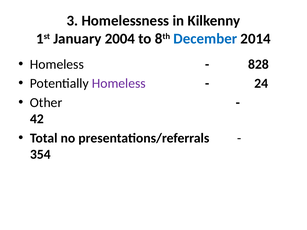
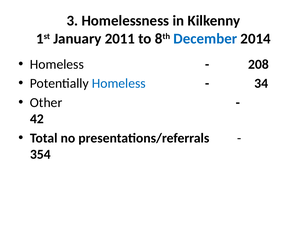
2004: 2004 -> 2011
828: 828 -> 208
Homeless at (119, 84) colour: purple -> blue
24: 24 -> 34
